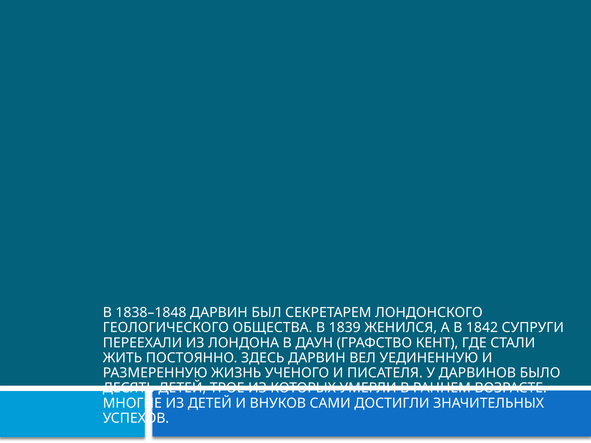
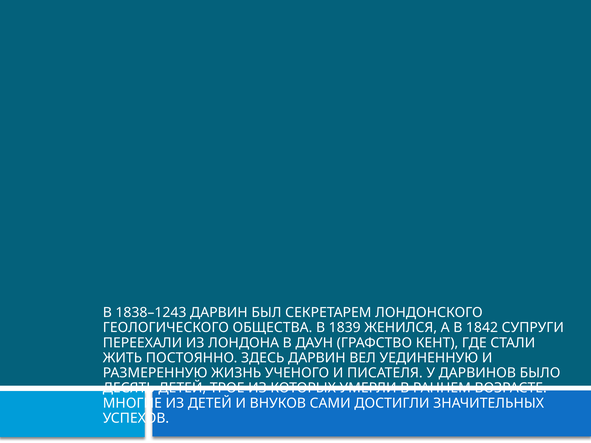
1838–1848: 1838–1848 -> 1838–1243
